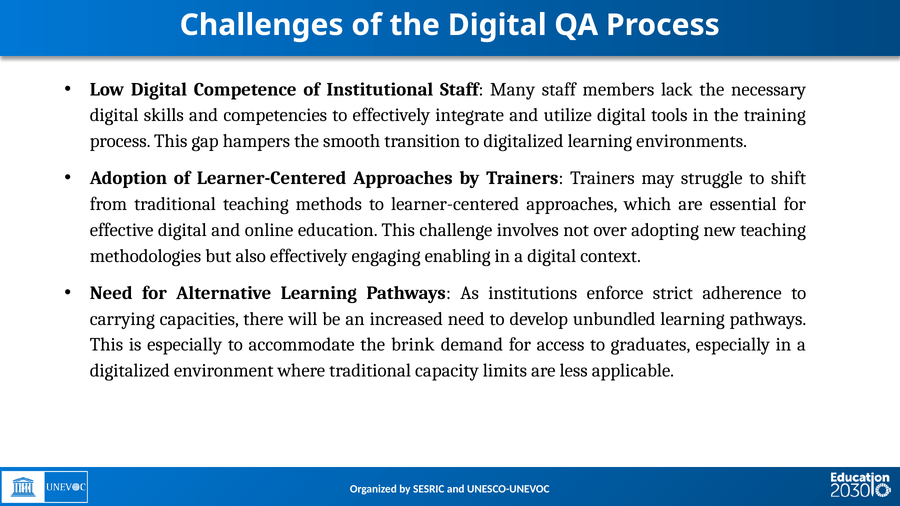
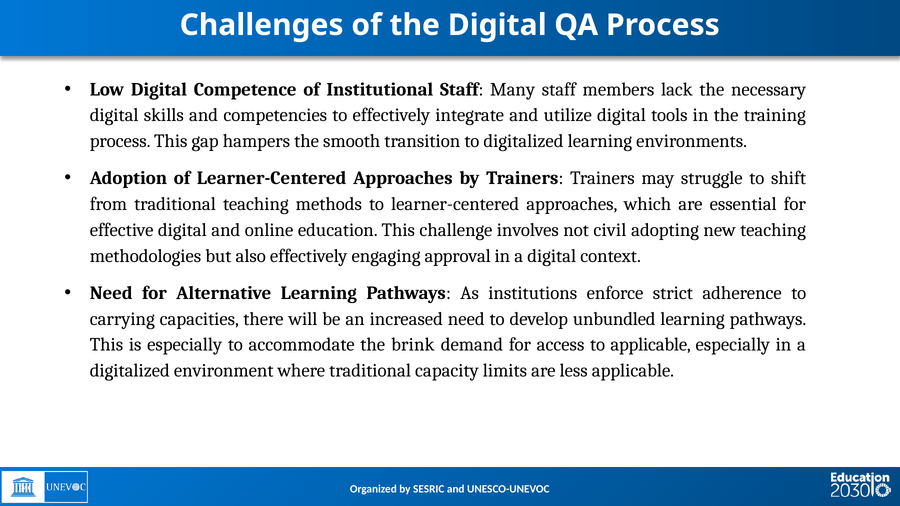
over: over -> civil
enabling: enabling -> approval
to graduates: graduates -> applicable
